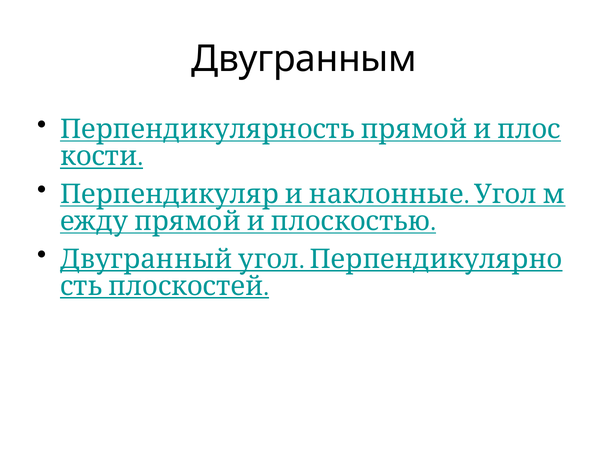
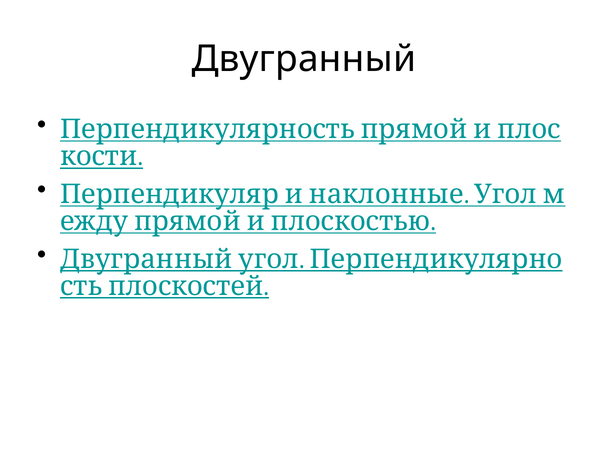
Двугранным: Двугранным -> Двугранный
